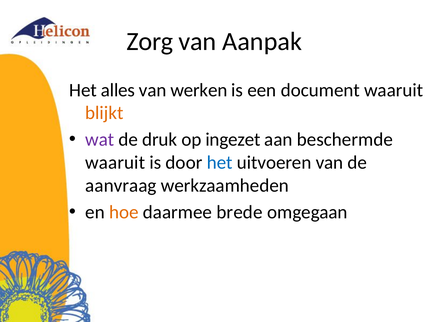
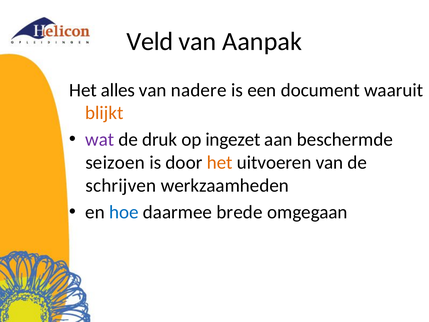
Zorg: Zorg -> Veld
werken: werken -> nadere
waaruit at (115, 162): waaruit -> seizoen
het at (220, 162) colour: blue -> orange
aanvraag: aanvraag -> schrijven
hoe colour: orange -> blue
